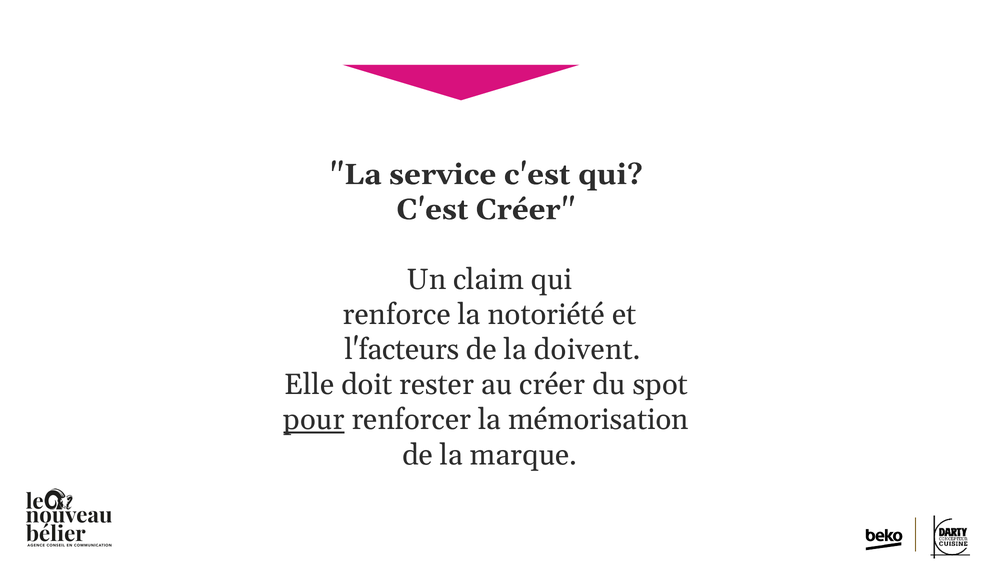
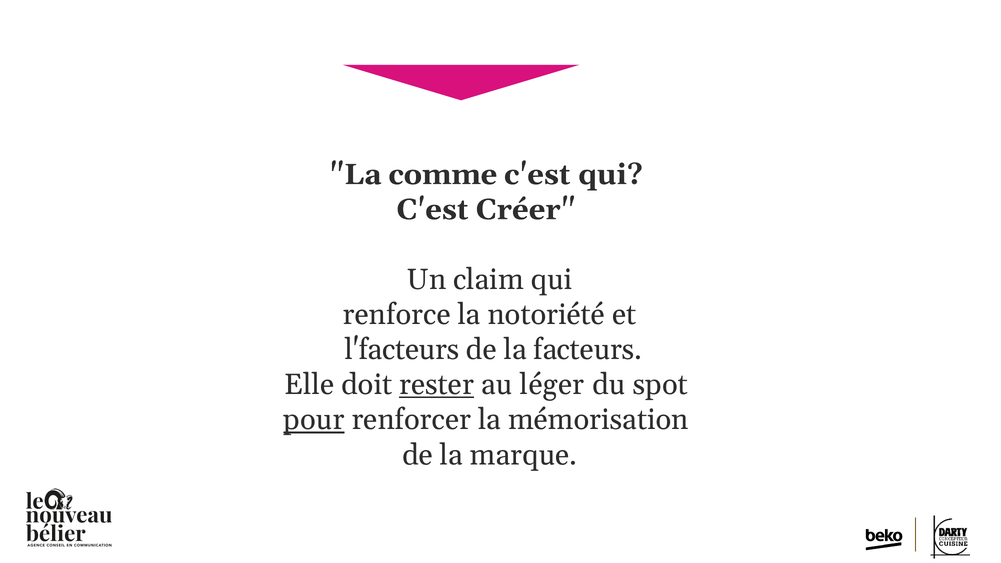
service: service -> comme
doivent: doivent -> facteurs
rester underline: none -> present
au créer: créer -> léger
